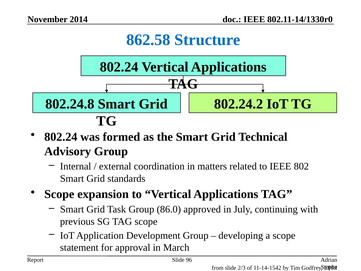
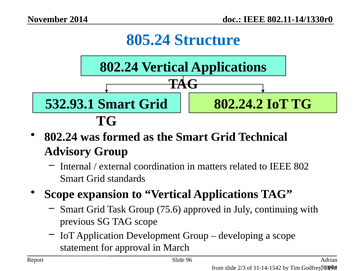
862.58: 862.58 -> 805.24
802.24.8: 802.24.8 -> 532.93.1
86.0: 86.0 -> 75.6
